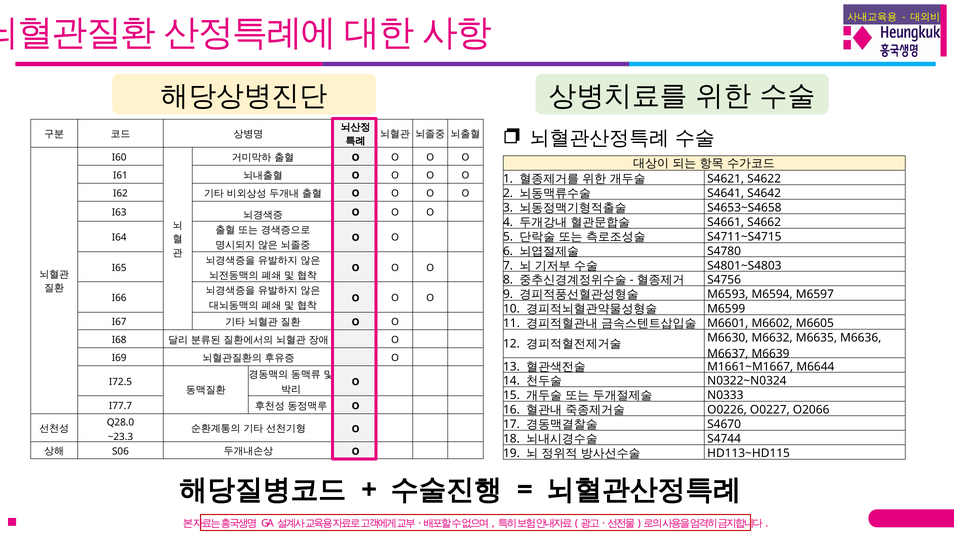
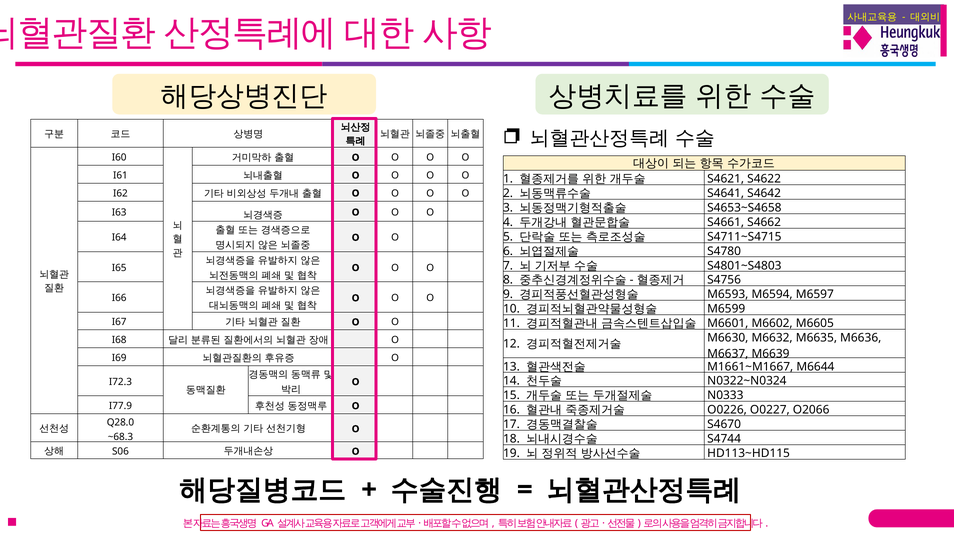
I72.5: I72.5 -> I72.3
I77.7: I77.7 -> I77.9
~23.3: ~23.3 -> ~68.3
